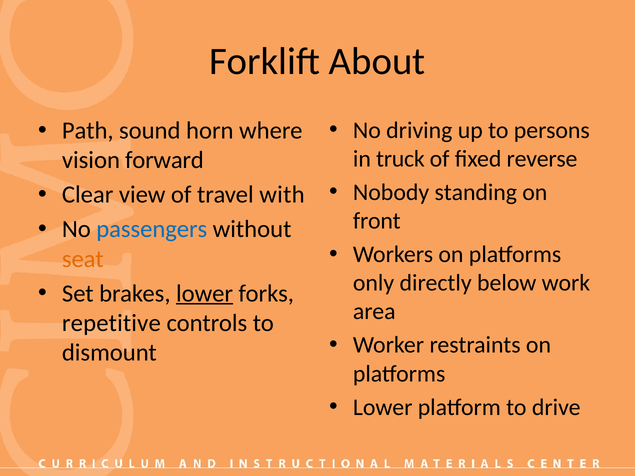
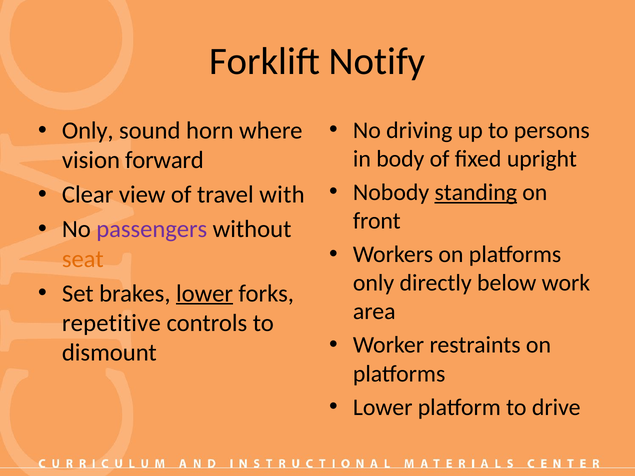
About: About -> Notify
Path at (88, 131): Path -> Only
truck: truck -> body
reverse: reverse -> upright
standing underline: none -> present
passengers colour: blue -> purple
